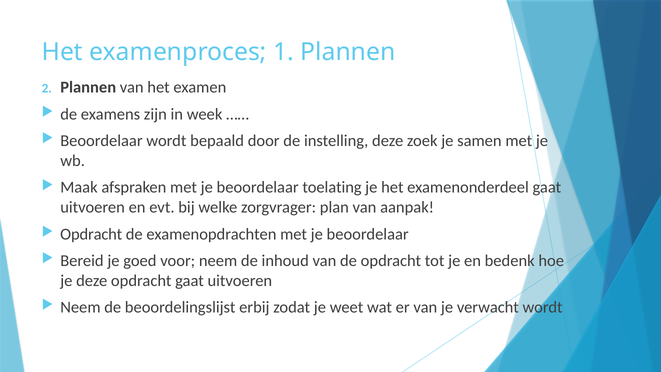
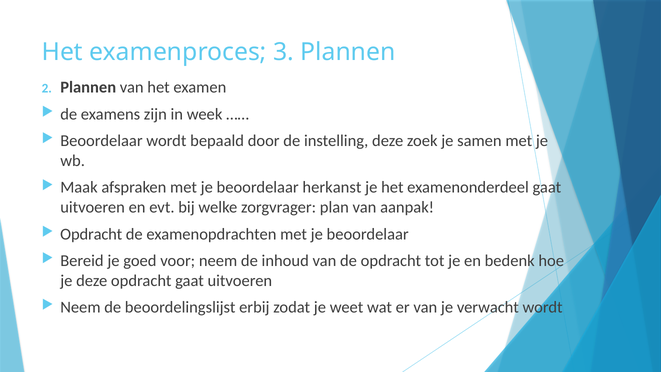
1: 1 -> 3
toelating: toelating -> herkanst
